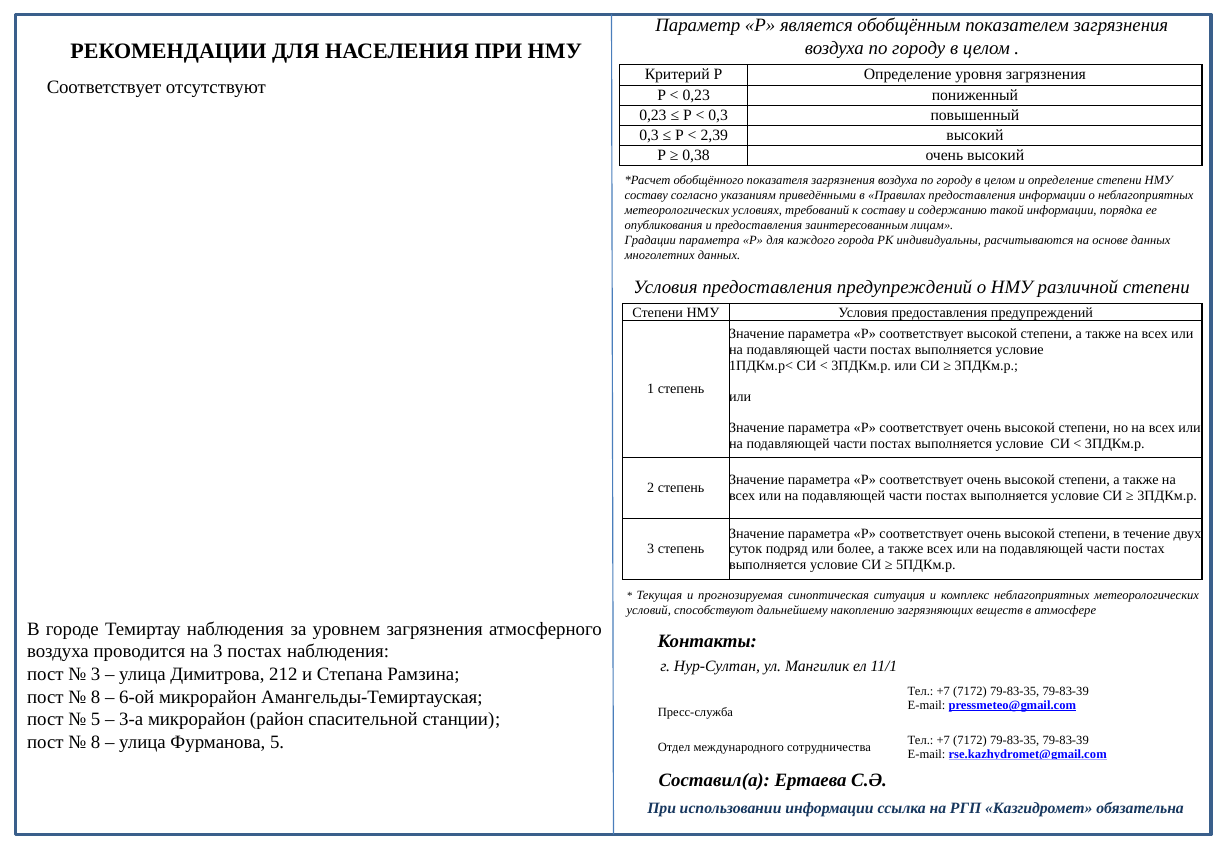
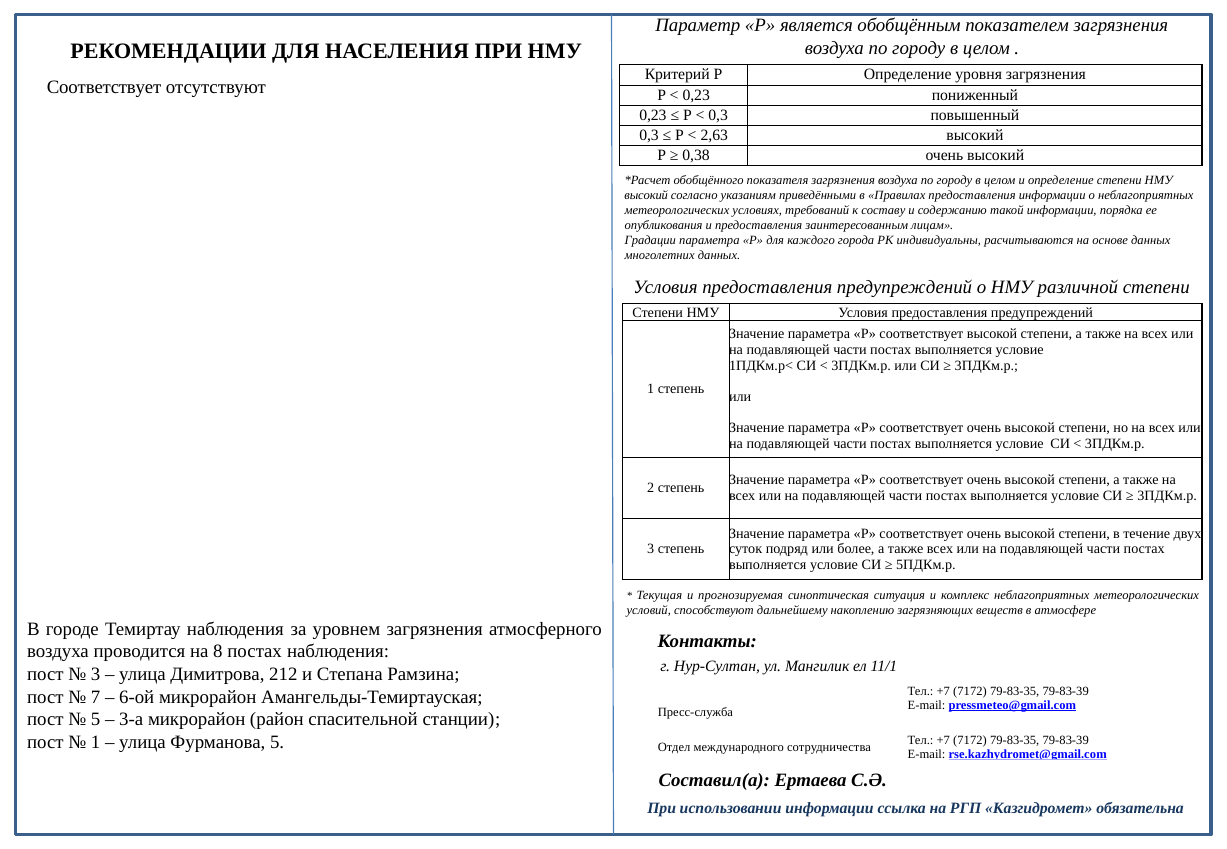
2,39: 2,39 -> 2,63
составу at (646, 196): составу -> высокий
на 3: 3 -> 8
8 at (96, 697): 8 -> 7
8 at (96, 743): 8 -> 1
